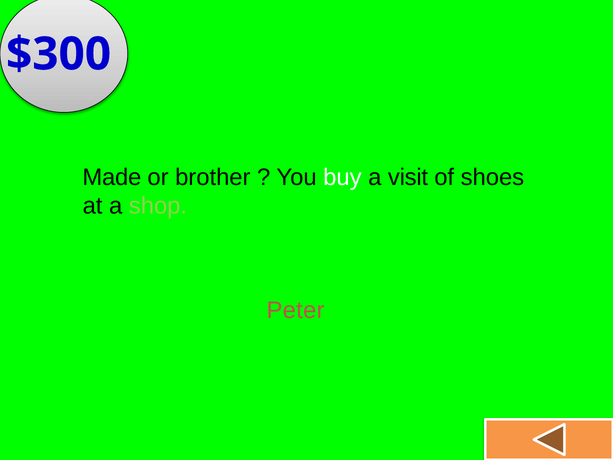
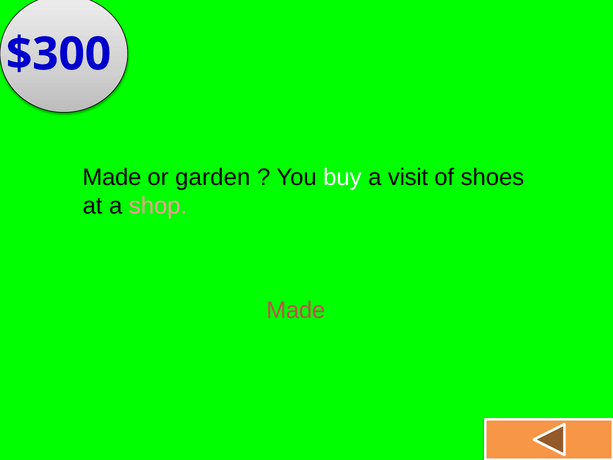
brother: brother -> garden
shop colour: light green -> pink
Peter at (296, 310): Peter -> Made
